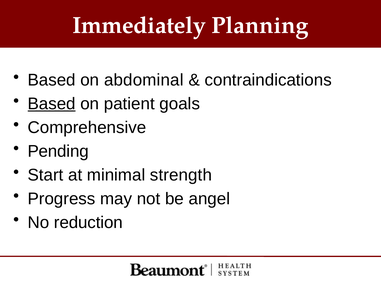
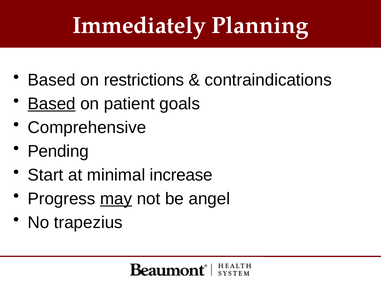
abdominal: abdominal -> restrictions
strength: strength -> increase
may underline: none -> present
reduction: reduction -> trapezius
